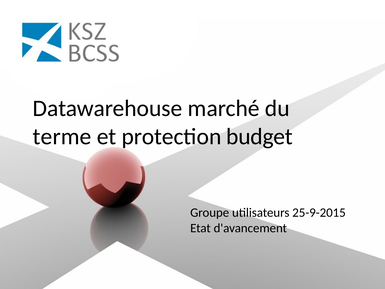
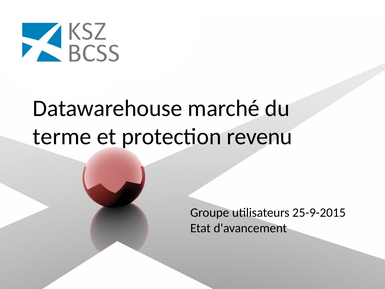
budget: budget -> revenu
